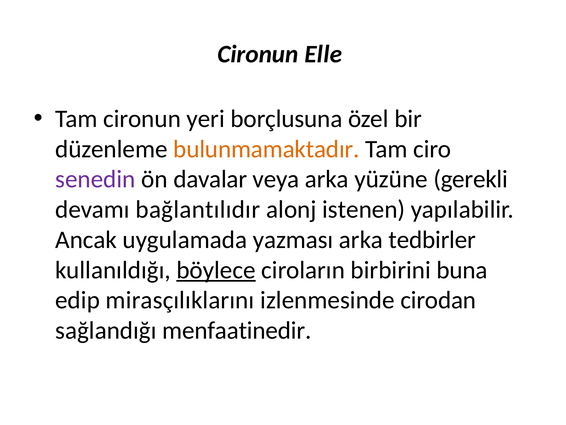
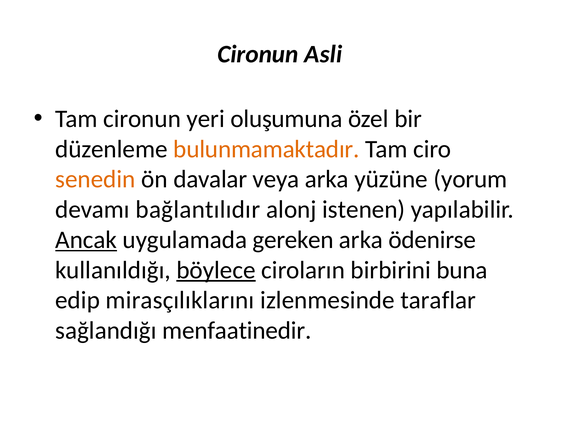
Elle: Elle -> Asli
borçlusuna: borçlusuna -> oluşumuna
senedin colour: purple -> orange
gerekli: gerekli -> yorum
Ancak underline: none -> present
yazması: yazması -> gereken
tedbirler: tedbirler -> ödenirse
cirodan: cirodan -> taraflar
